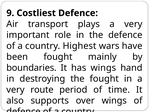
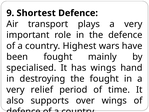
Costliest: Costliest -> Shortest
boundaries: boundaries -> specialised
route: route -> relief
